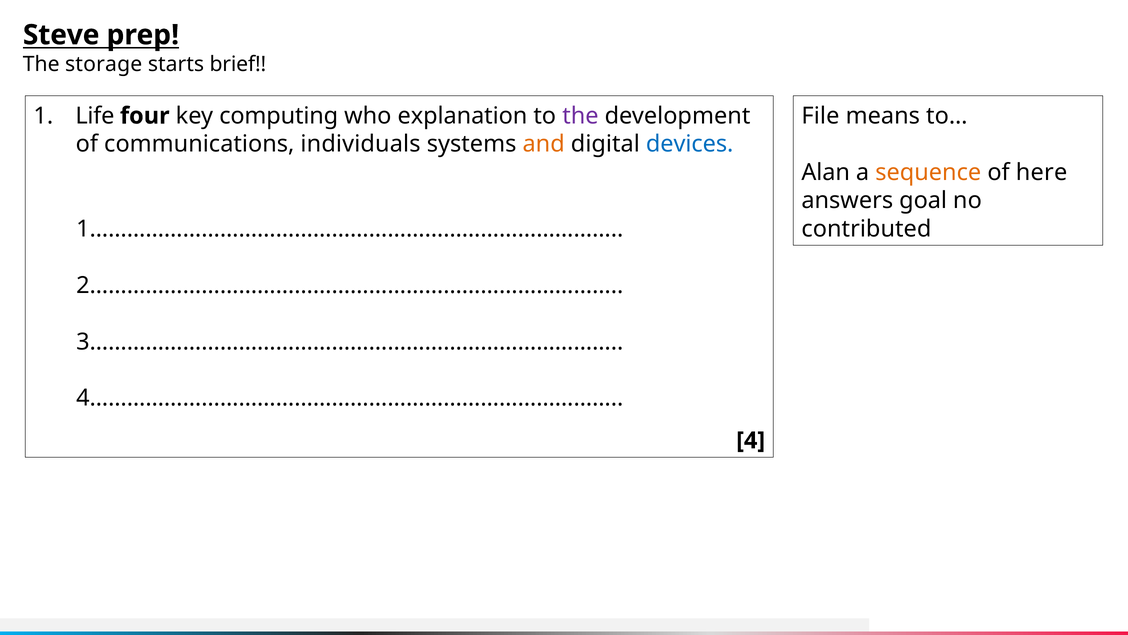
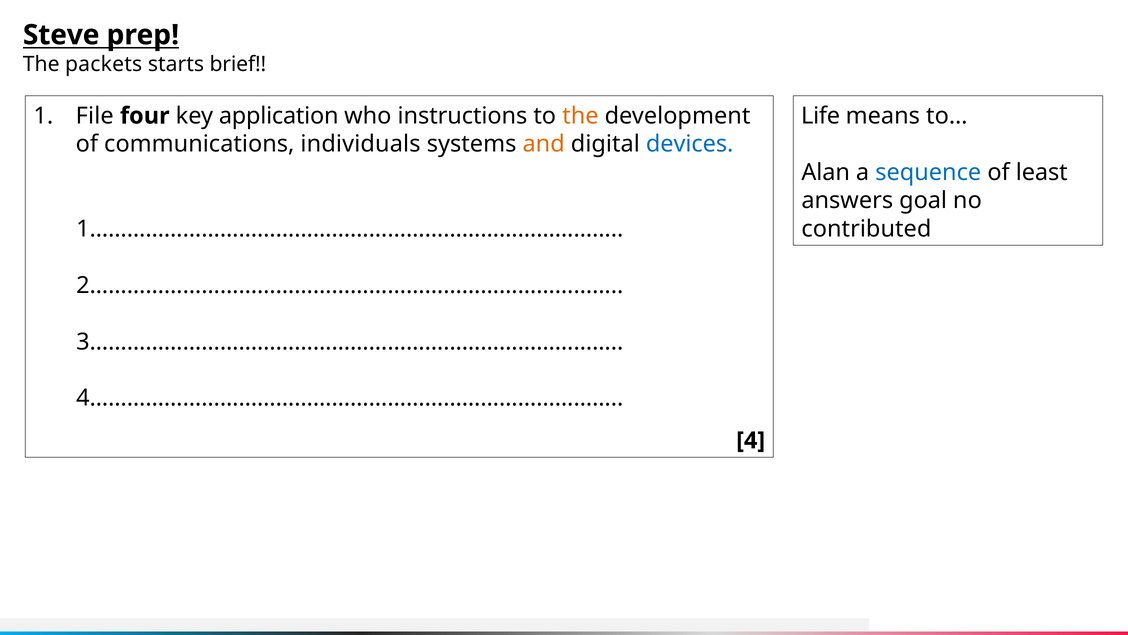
storage: storage -> packets
Life: Life -> File
computing: computing -> application
explanation: explanation -> instructions
the at (580, 116) colour: purple -> orange
File: File -> Life
sequence colour: orange -> blue
here: here -> least
